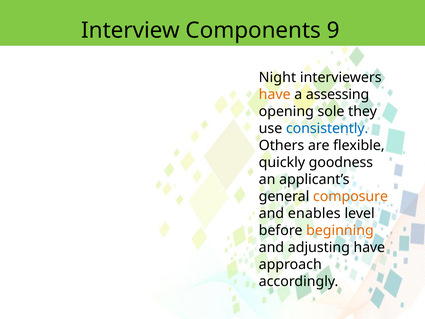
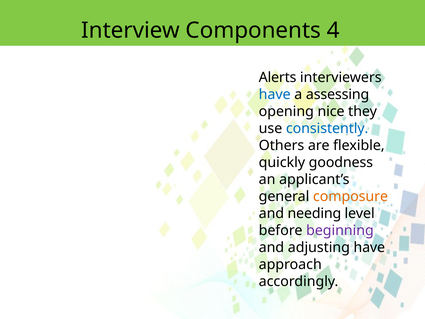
9: 9 -> 4
Night: Night -> Alerts
have at (275, 94) colour: orange -> blue
sole: sole -> nice
enables: enables -> needing
beginning colour: orange -> purple
